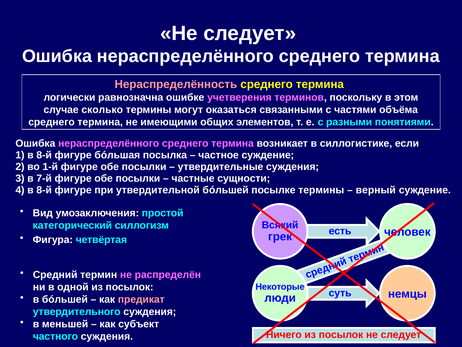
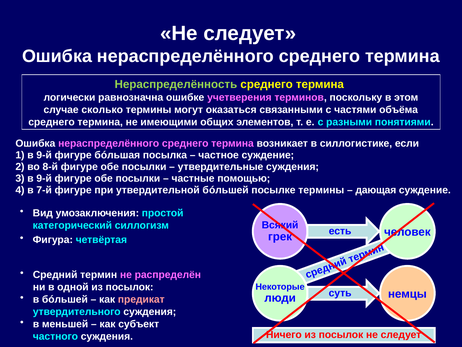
Нераспределённость colour: pink -> light green
1 в 8-й: 8-й -> 9-й
1-й: 1-й -> 8-й
3 в 7-й: 7-й -> 9-й
сущности: сущности -> помощью
4 в 8-й: 8-й -> 7-й
верный: верный -> дающая
